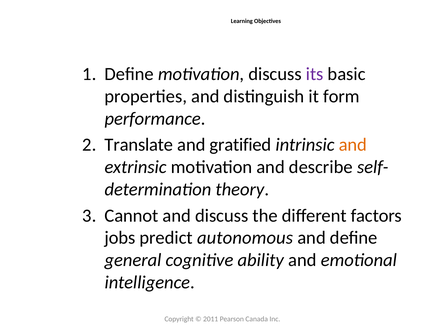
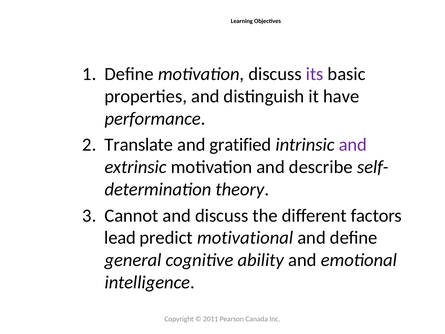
form: form -> have
and at (353, 145) colour: orange -> purple
jobs: jobs -> lead
autonomous: autonomous -> motivational
